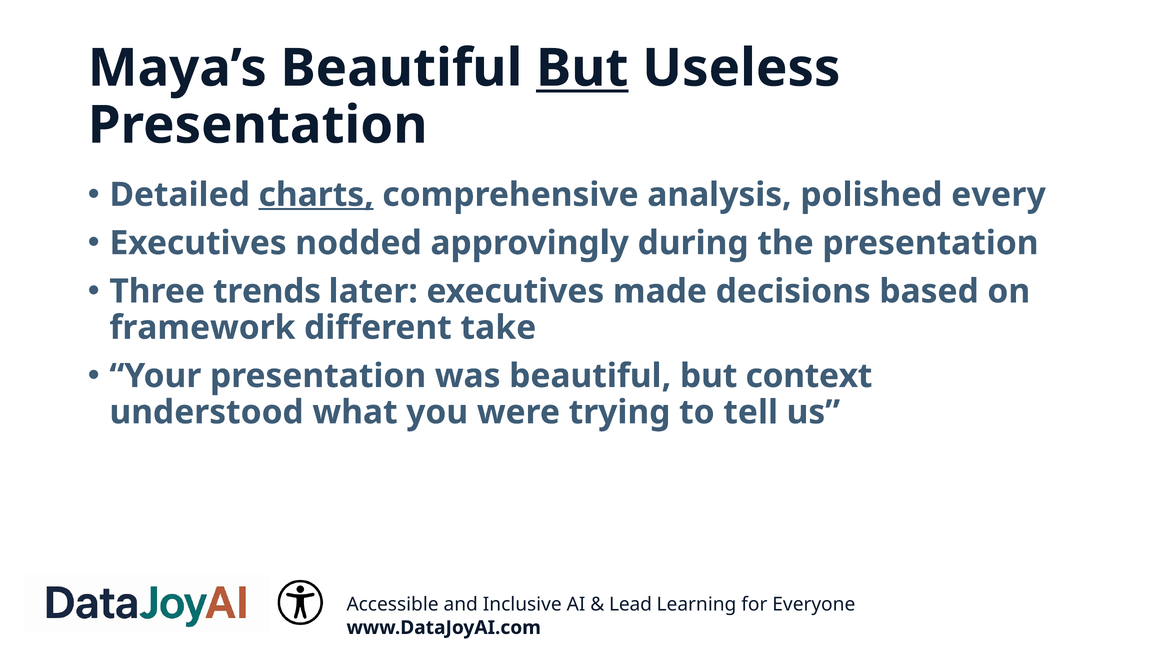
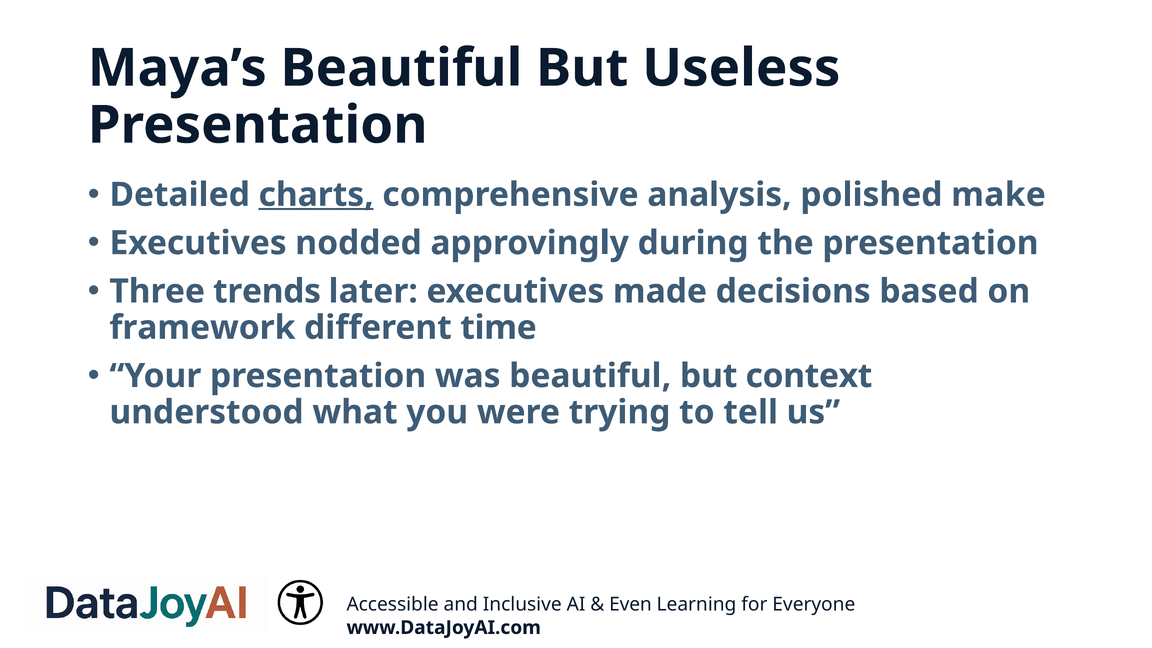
But at (582, 68) underline: present -> none
every: every -> make
take: take -> time
Lead: Lead -> Even
